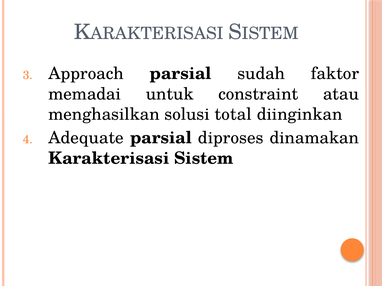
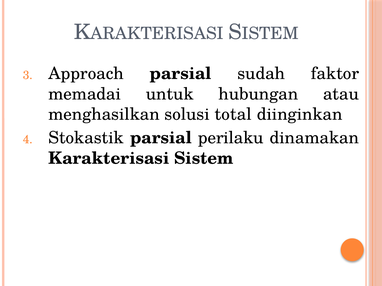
constraint: constraint -> hubungan
Adequate: Adequate -> Stokastik
diproses: diproses -> perilaku
